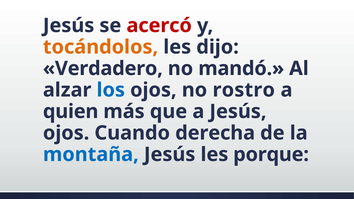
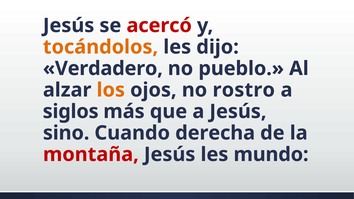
mandó: mandó -> pueblo
los colour: blue -> orange
quien: quien -> siglos
ojos at (66, 133): ojos -> sino
montaña colour: blue -> red
porque: porque -> mundo
